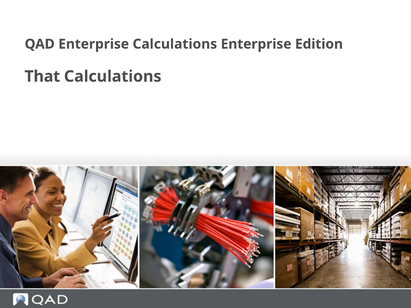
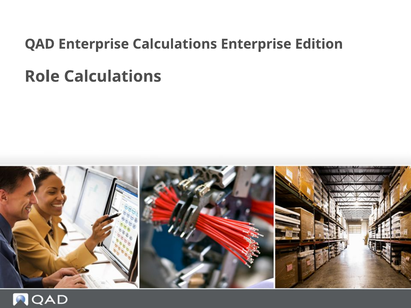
That: That -> Role
